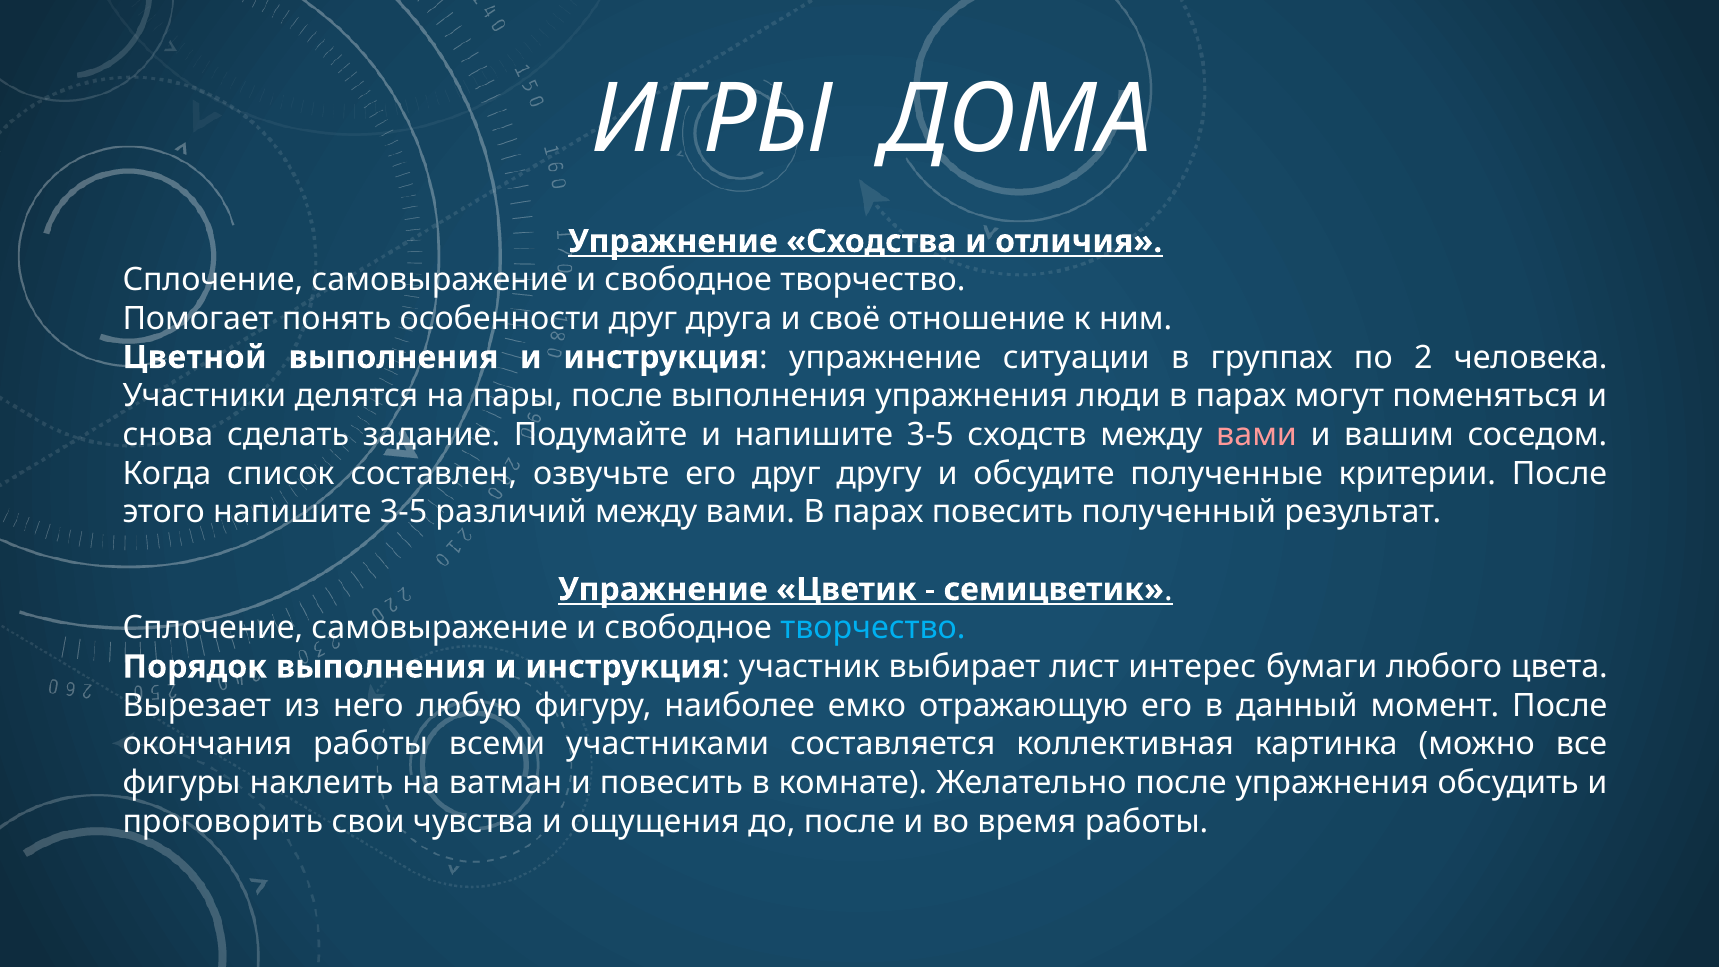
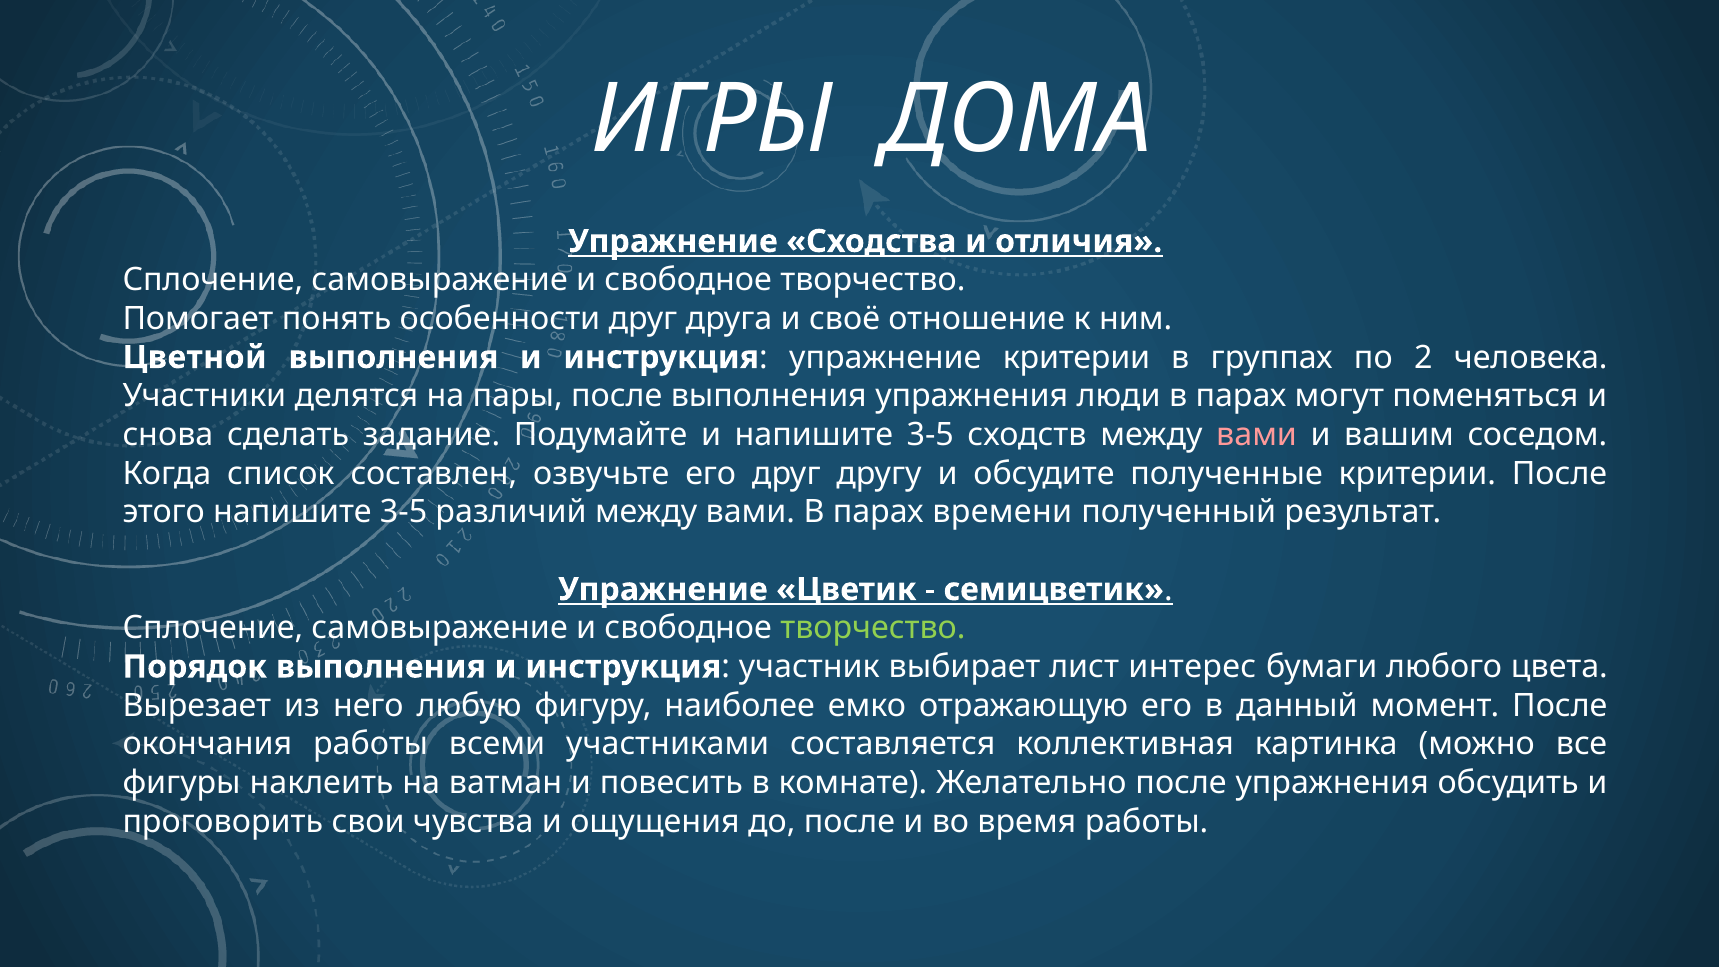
упражнение ситуации: ситуации -> критерии
парах повесить: повесить -> времени
творчество at (873, 628) colour: light blue -> light green
